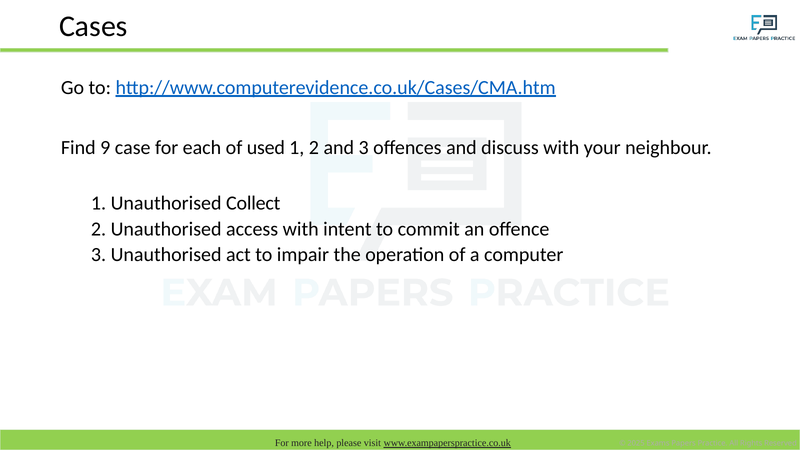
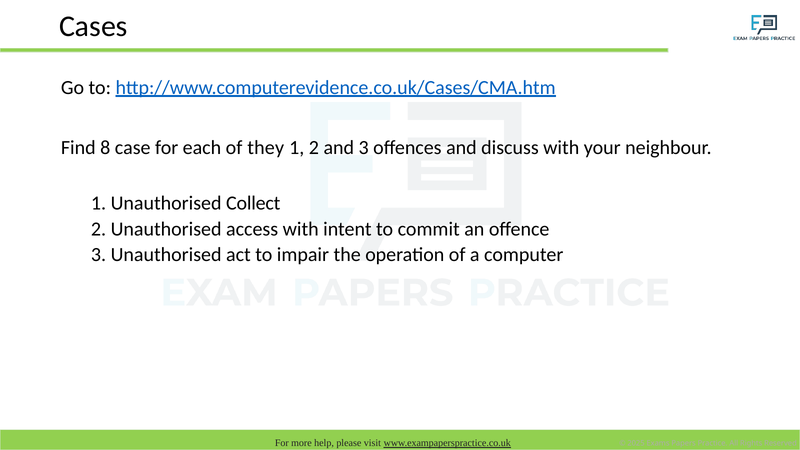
9: 9 -> 8
used: used -> they
